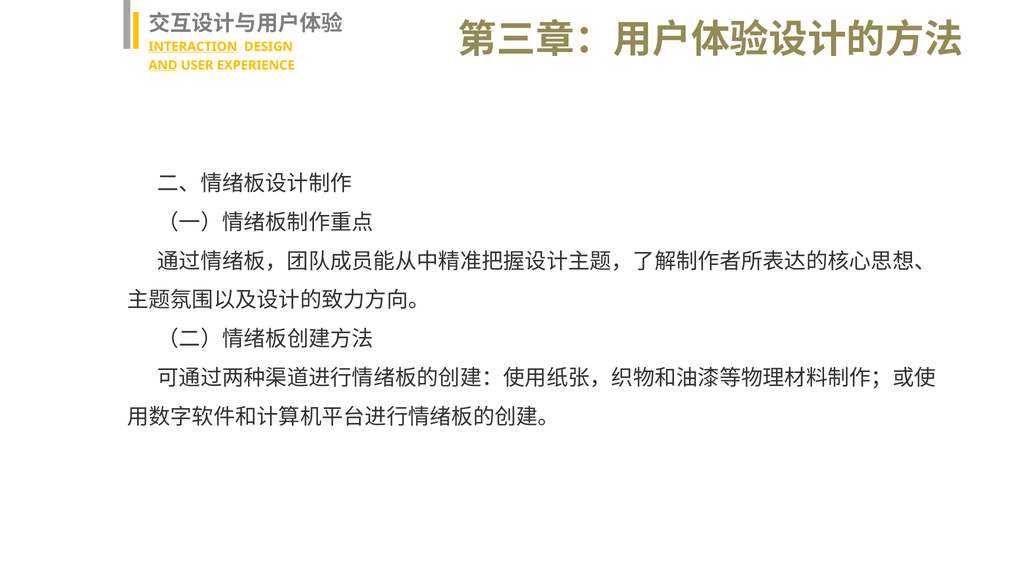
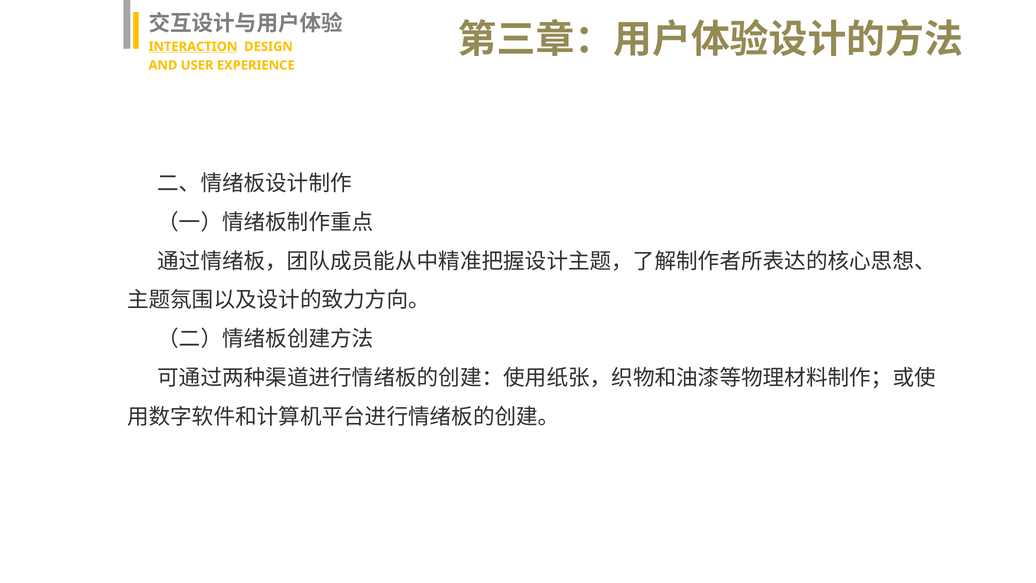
AND underline: present -> none
